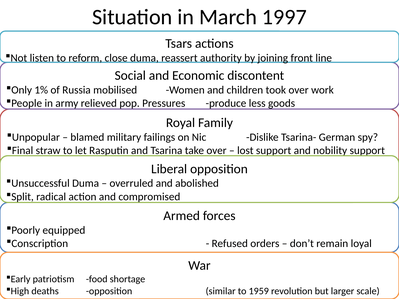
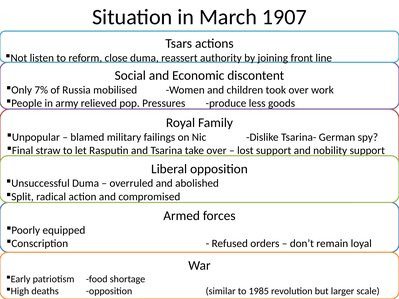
1997: 1997 -> 1907
1%: 1% -> 7%
1959: 1959 -> 1985
